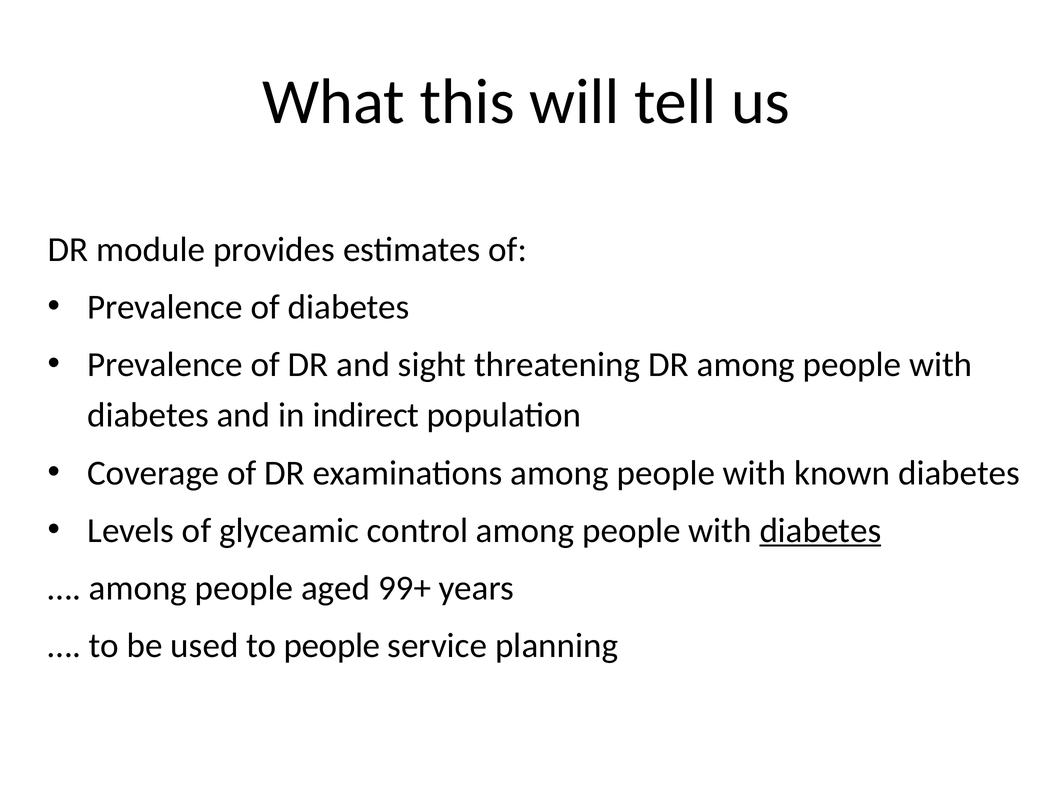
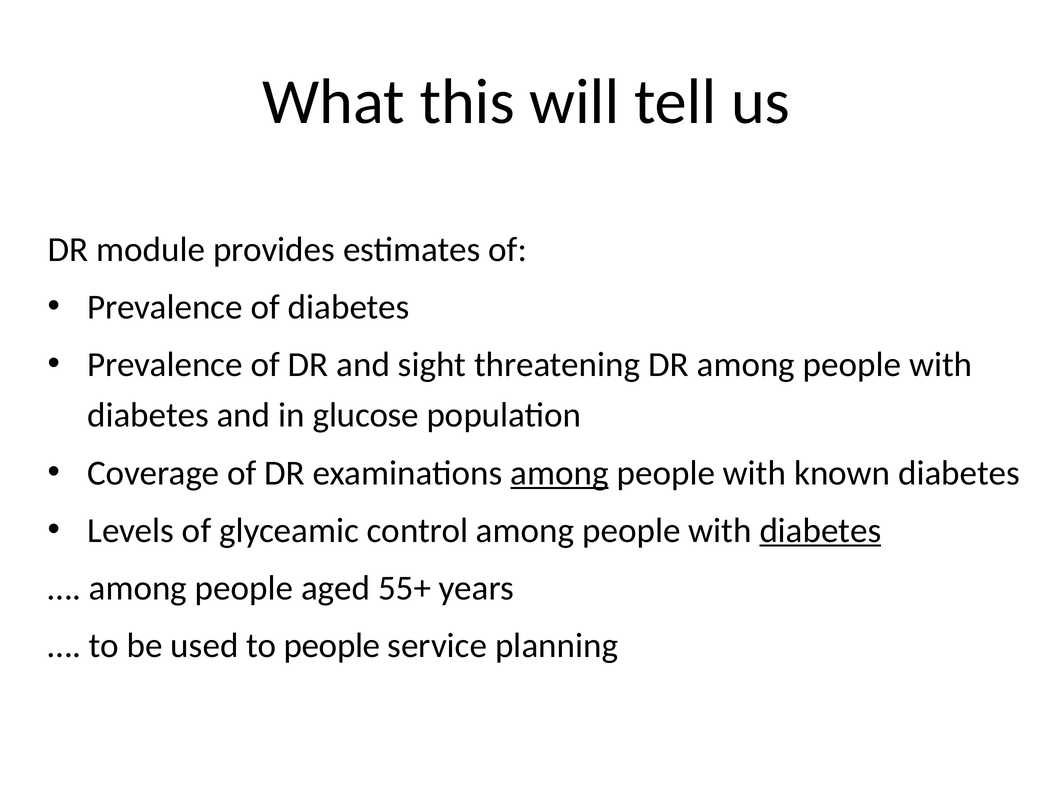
indirect: indirect -> glucose
among at (560, 473) underline: none -> present
99+: 99+ -> 55+
